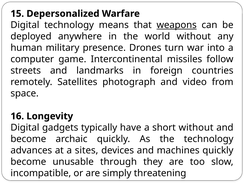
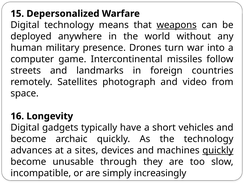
short without: without -> vehicles
quickly at (218, 150) underline: none -> present
threatening: threatening -> increasingly
